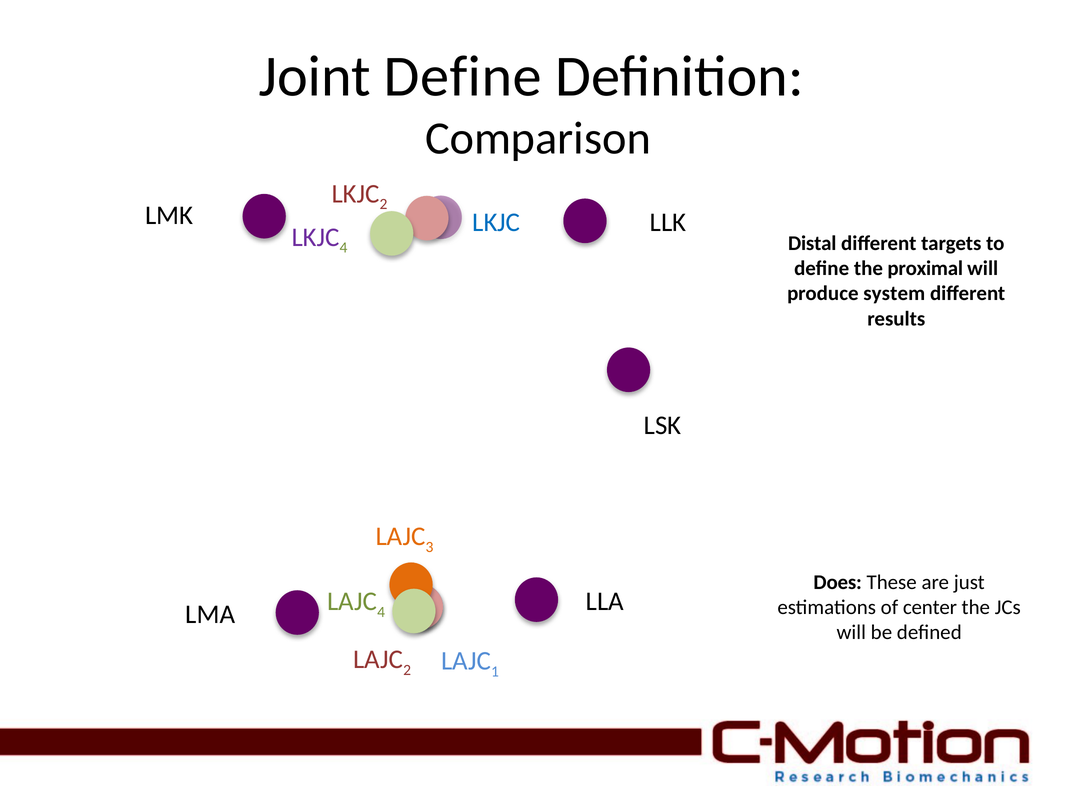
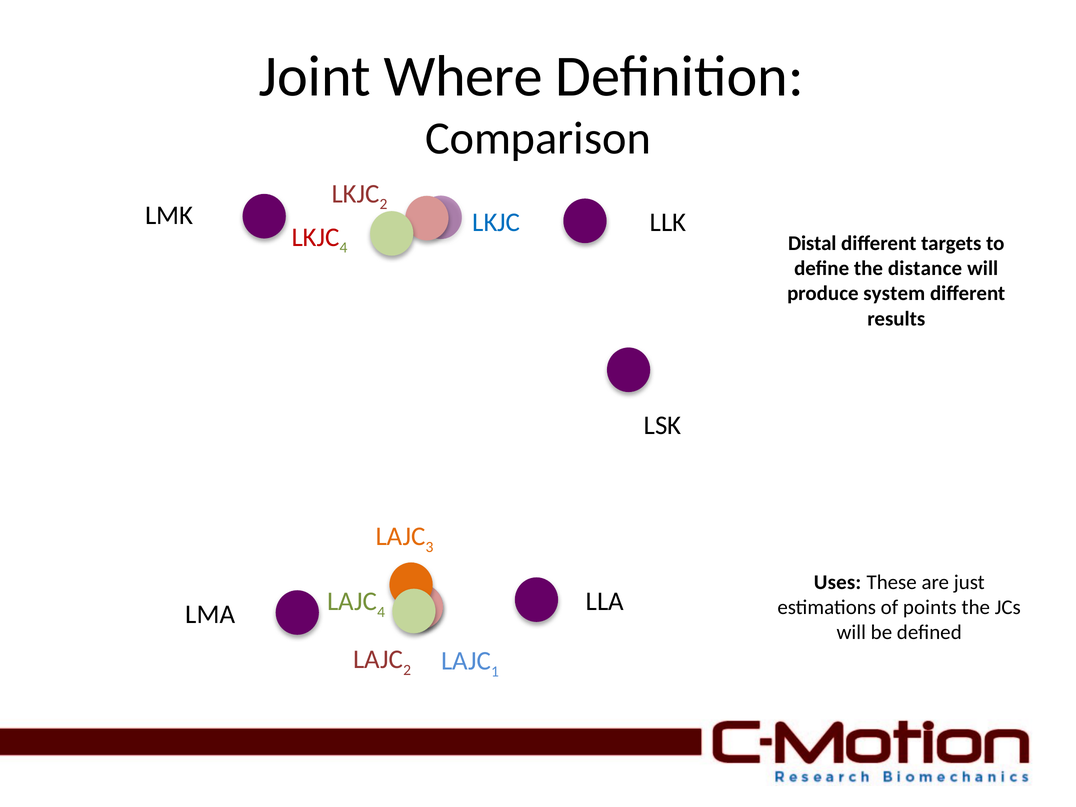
Joint Define: Define -> Where
LKJC at (316, 237) colour: purple -> red
proximal: proximal -> distance
Does: Does -> Uses
center: center -> points
